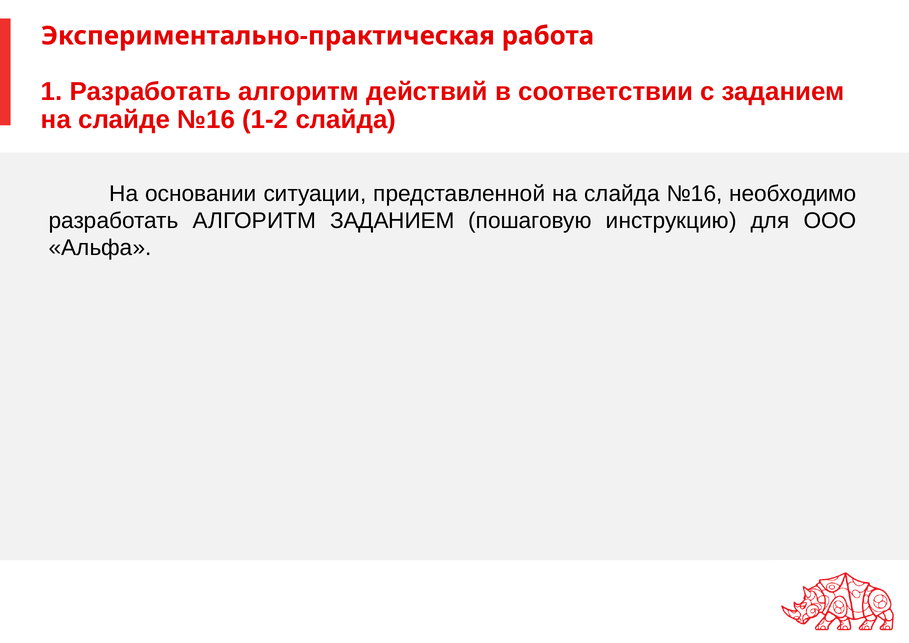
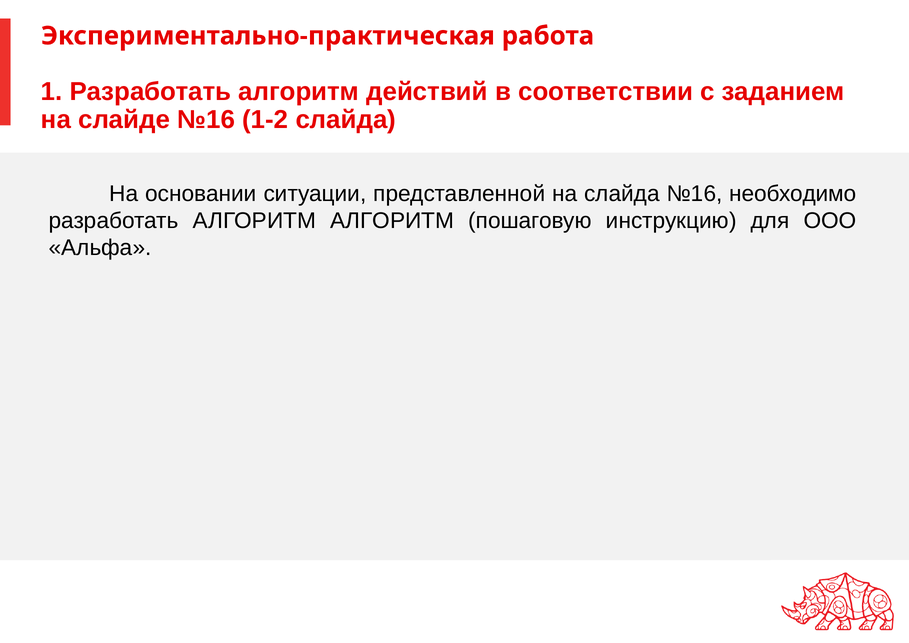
АЛГОРИТМ ЗАДАНИЕМ: ЗАДАНИЕМ -> АЛГОРИТМ
